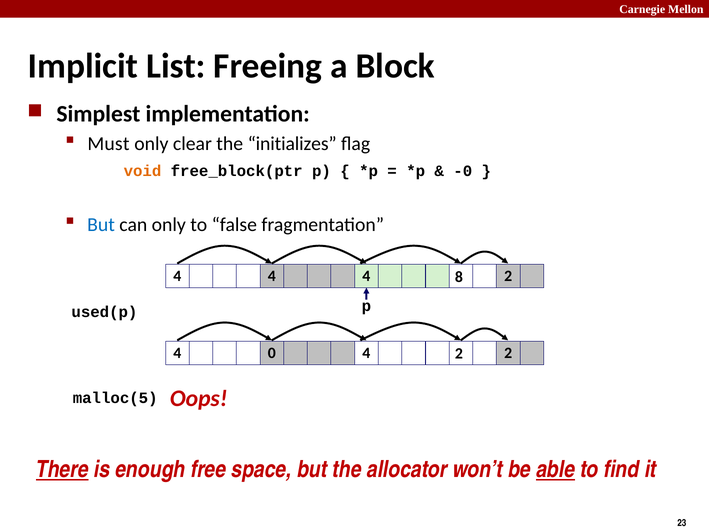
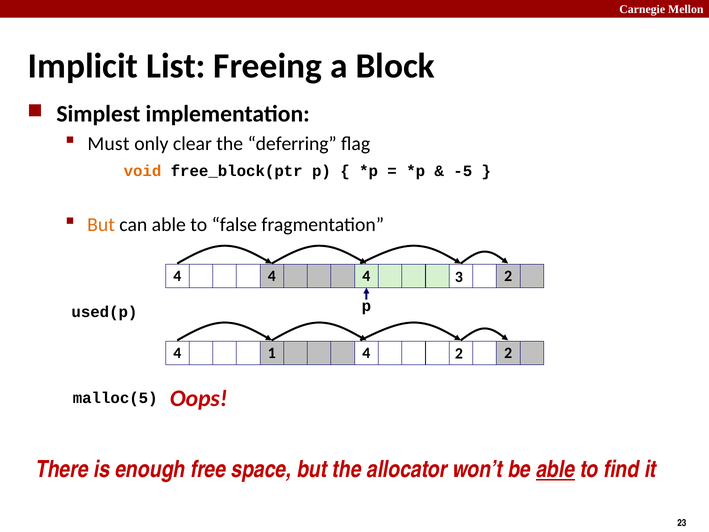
initializes: initializes -> deferring
-0: -0 -> -5
But at (101, 225) colour: blue -> orange
can only: only -> able
8: 8 -> 3
0: 0 -> 1
There underline: present -> none
